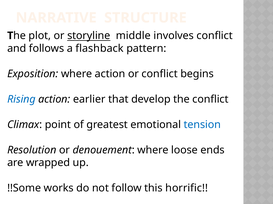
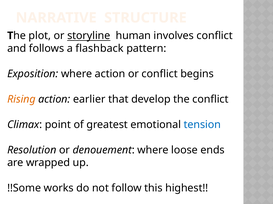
middle: middle -> human
Rising colour: blue -> orange
horrific: horrific -> highest
